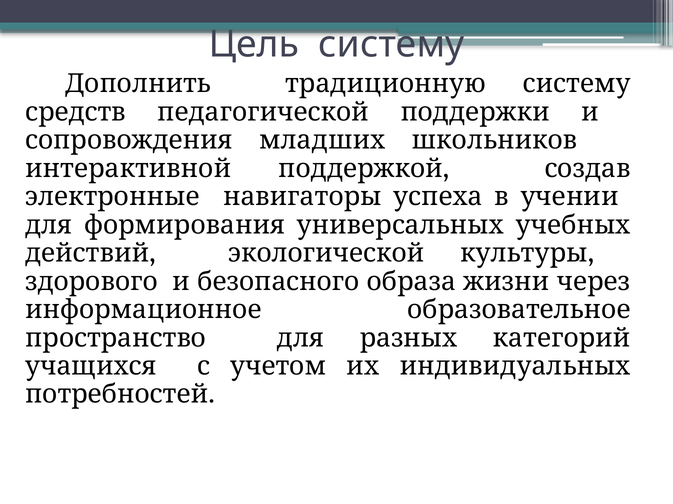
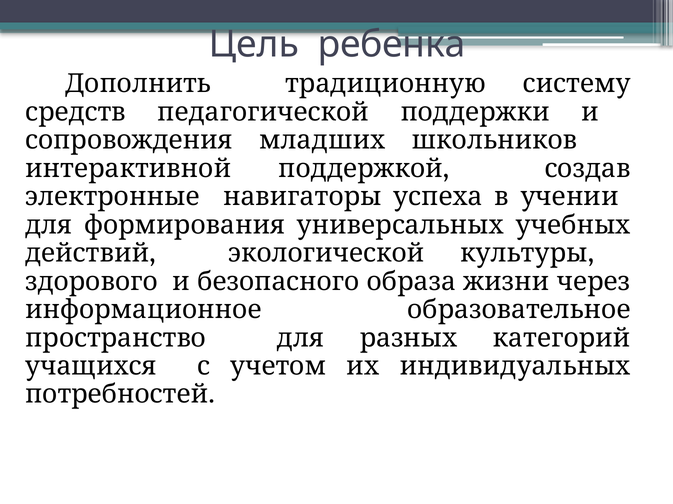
Цель систему: систему -> ребенка
